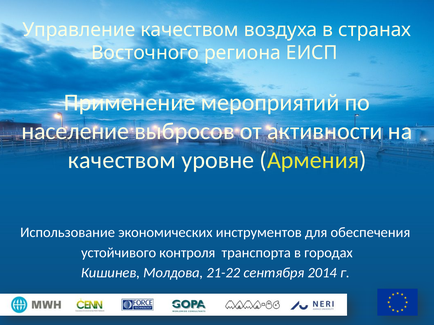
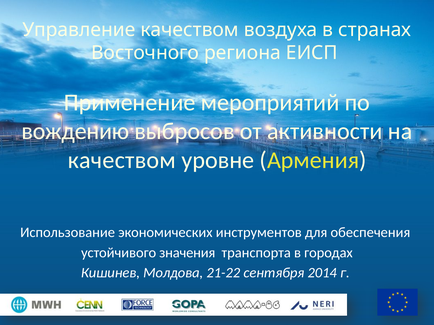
население: население -> вождению
контроля: контроля -> значения
